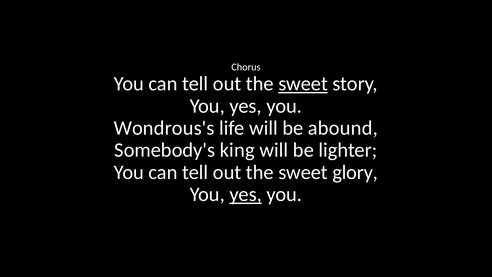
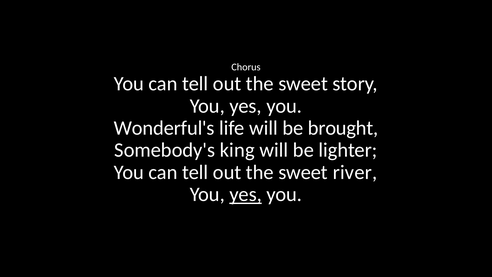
sweet at (303, 84) underline: present -> none
Wondrous's: Wondrous's -> Wonderful's
abound: abound -> brought
glory: glory -> river
